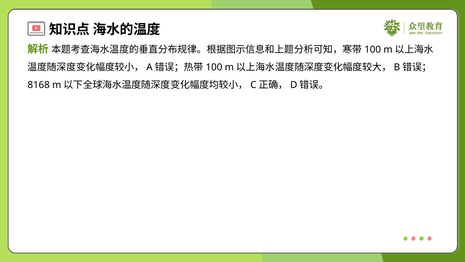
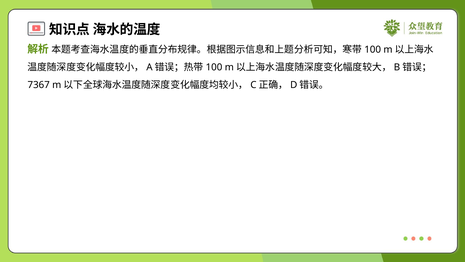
8168: 8168 -> 7367
